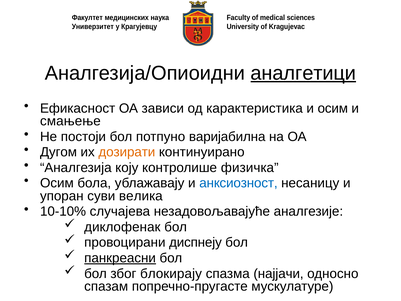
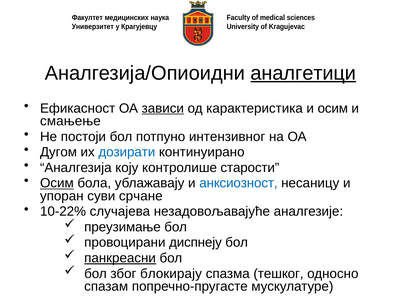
зависи underline: none -> present
варијабилна: варијабилна -> интензивног
дозирати colour: orange -> blue
физичка: физичка -> старости
Осим at (57, 183) underline: none -> present
велика: велика -> срчане
10-10%: 10-10% -> 10-22%
диклофенак: диклофенак -> преузимање
најјачи: најјачи -> тешког
